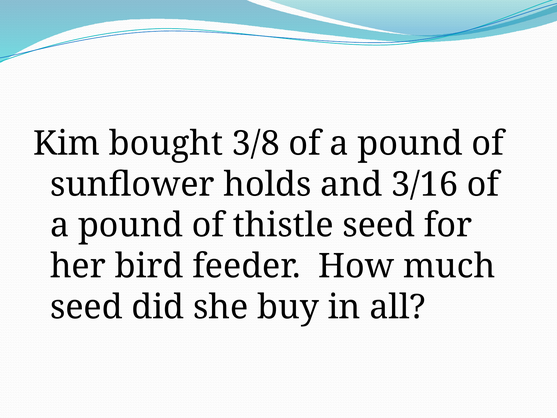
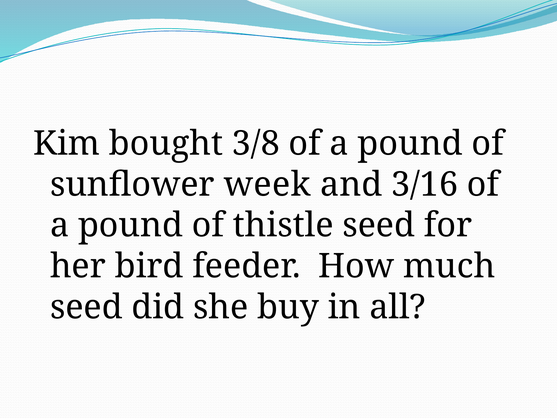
holds: holds -> week
